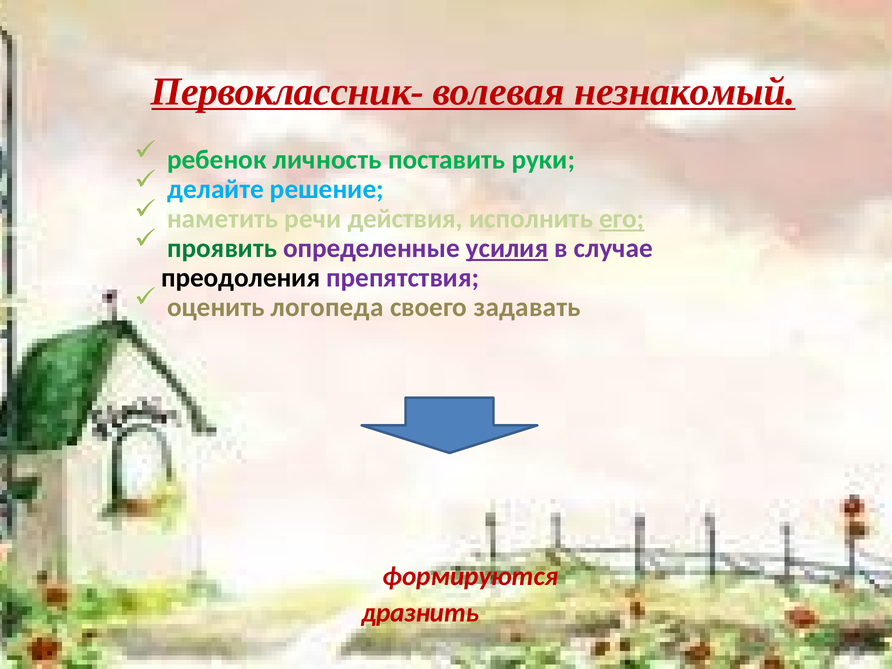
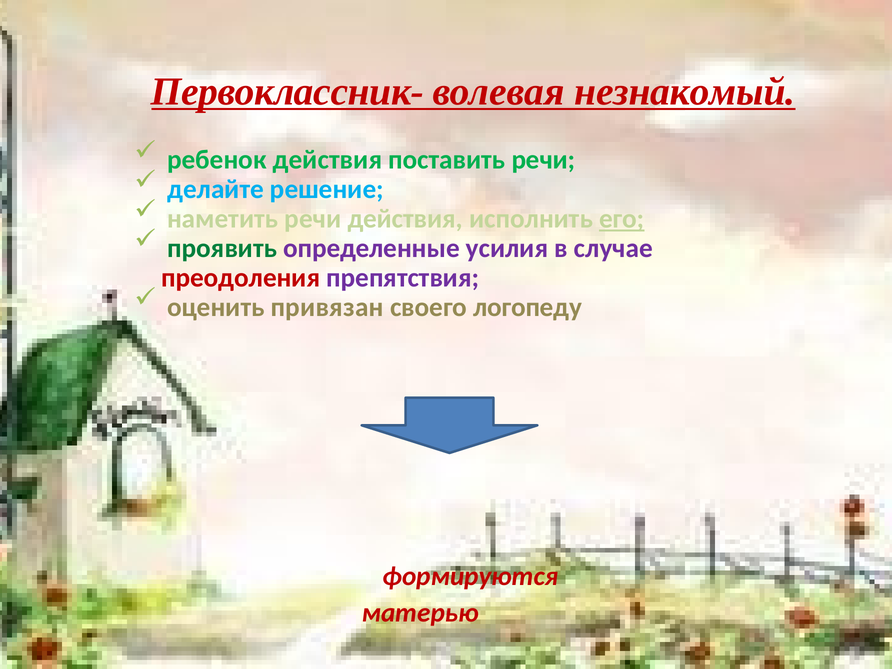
ребенок личность: личность -> действия
поставить руки: руки -> речи
усилия underline: present -> none
преодоления colour: black -> red
логопеда: логопеда -> привязан
задавать: задавать -> логопеду
дразнить: дразнить -> матерью
